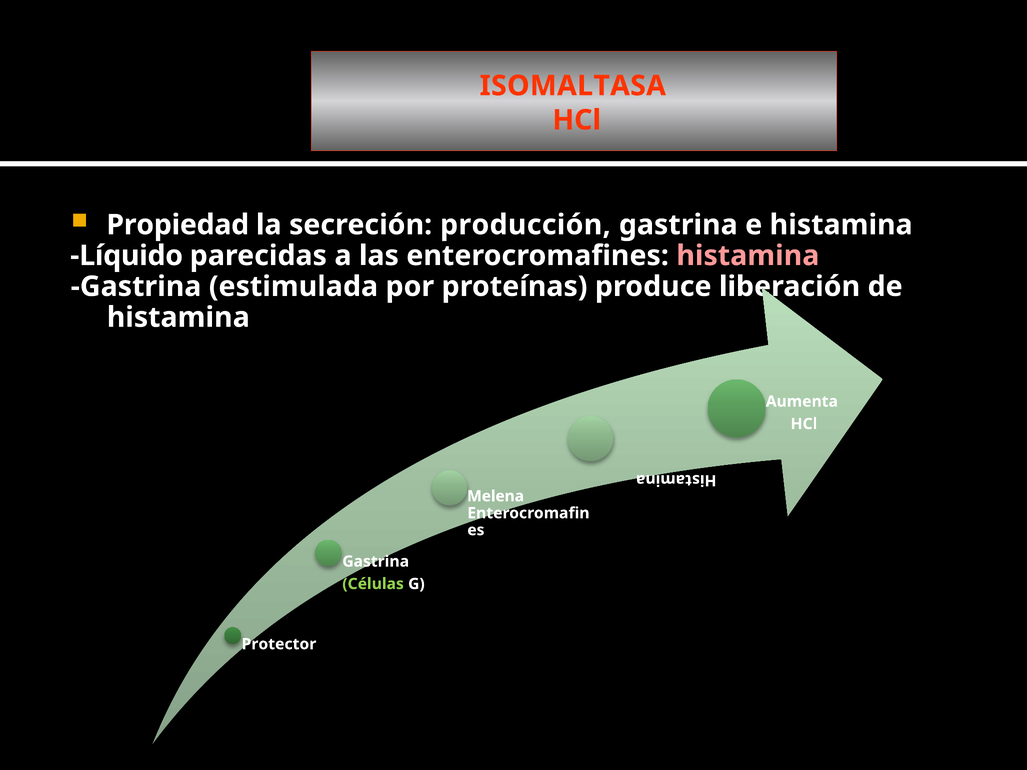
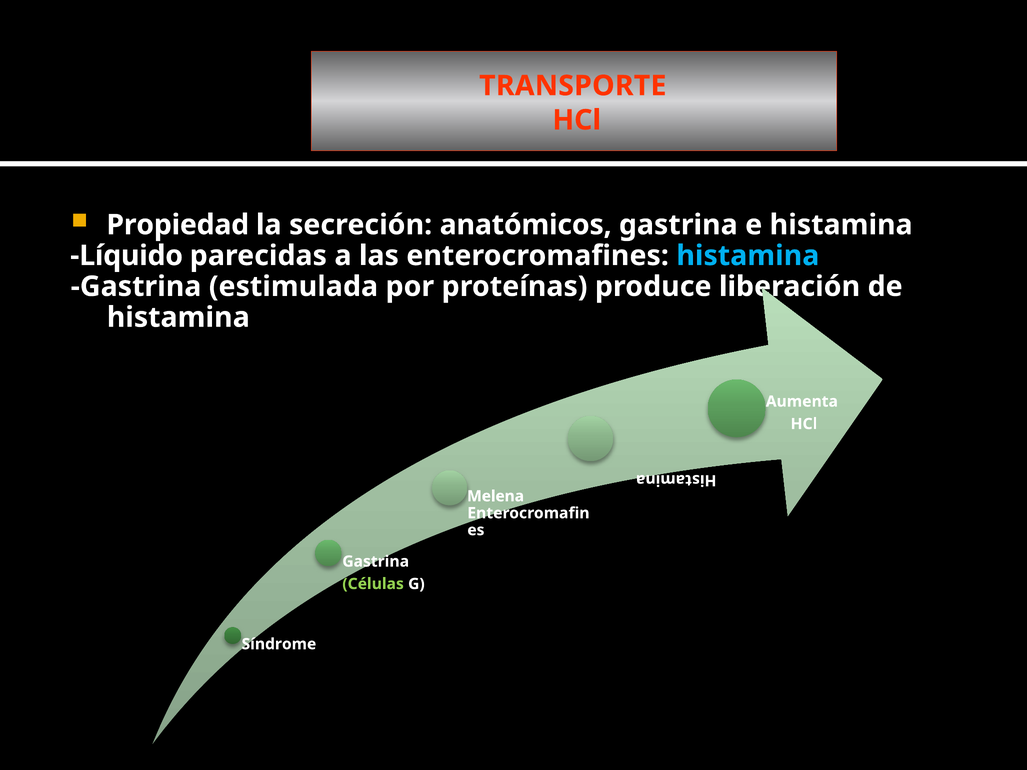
ISOMALTASA: ISOMALTASA -> TRANSPORTE
producción: producción -> anatómicos
histamina at (748, 256) colour: pink -> light blue
Protector: Protector -> Síndrome
